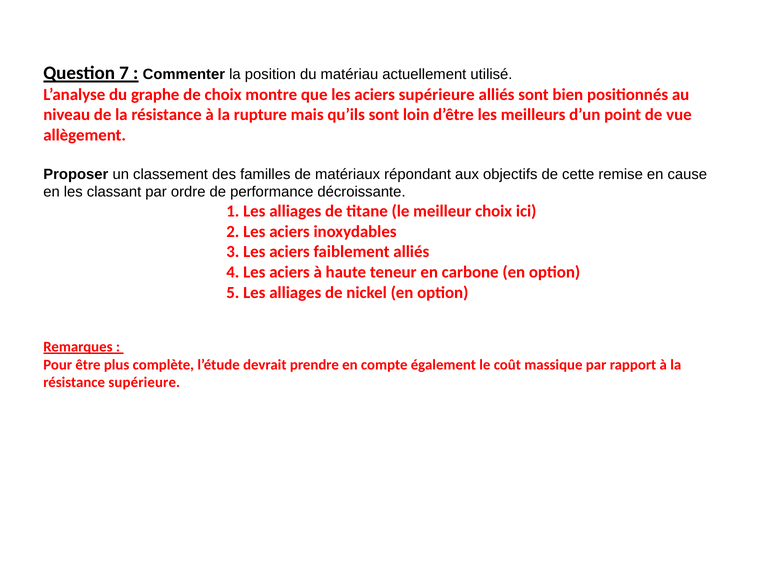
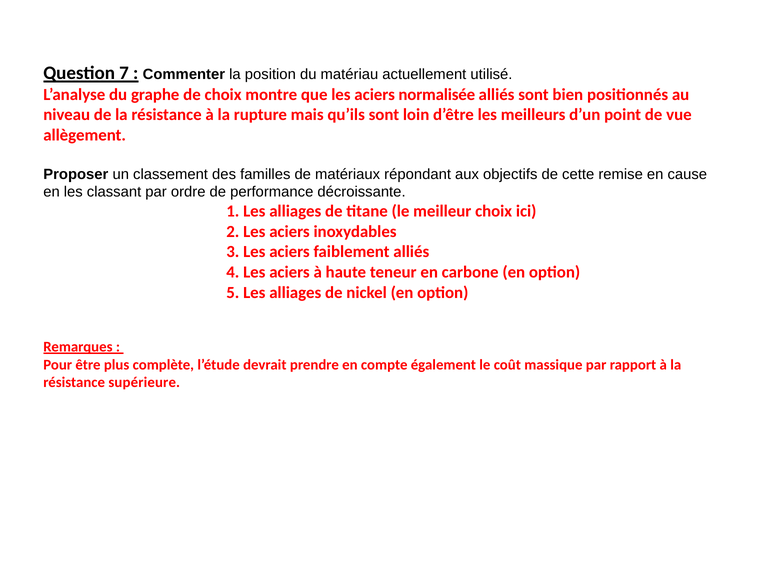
aciers supérieure: supérieure -> normalisée
